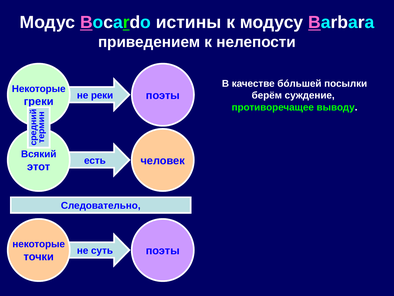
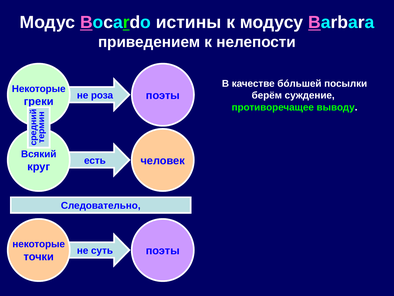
реки: реки -> роза
этот: этот -> круг
